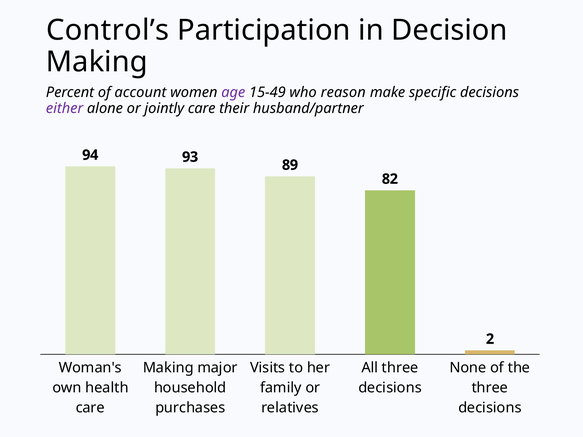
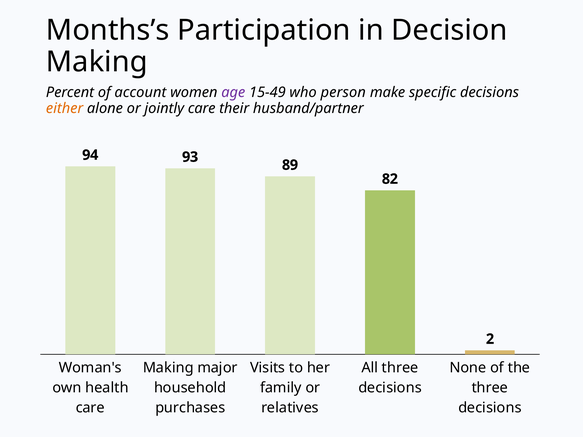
Control’s: Control’s -> Months’s
reason: reason -> person
either colour: purple -> orange
